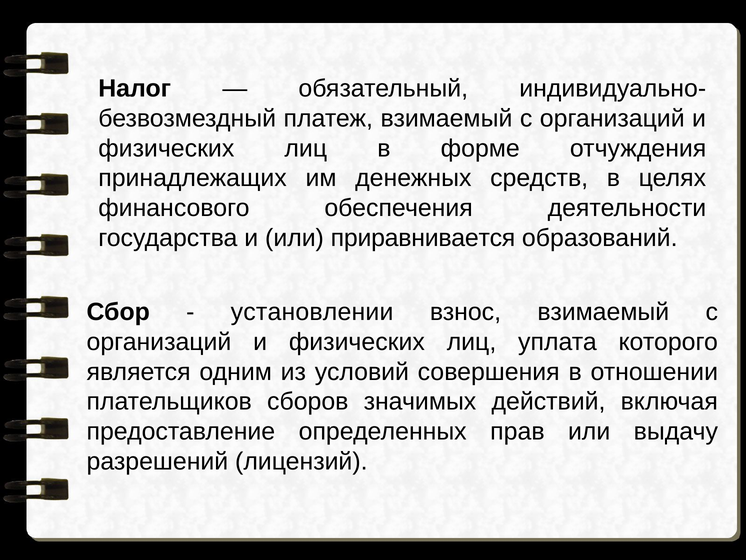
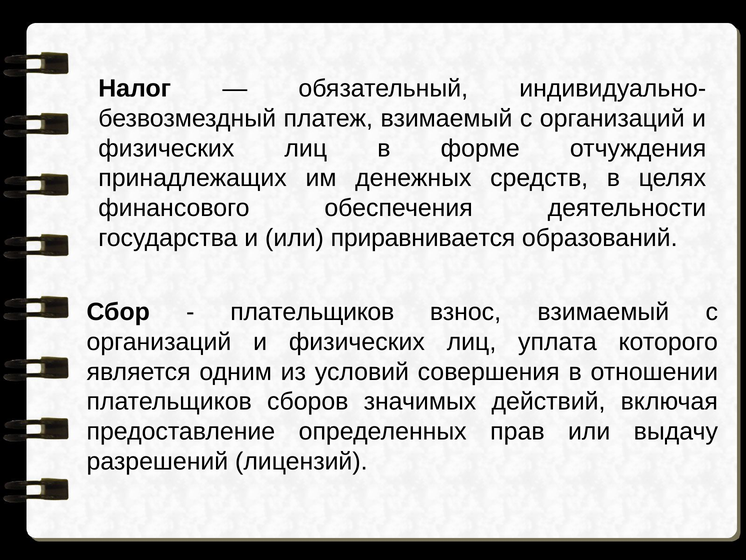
установлении at (312, 312): установлении -> плательщиков
